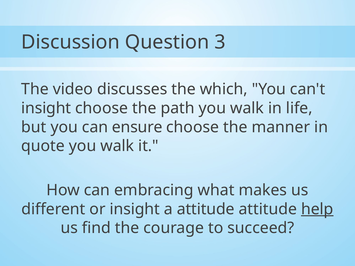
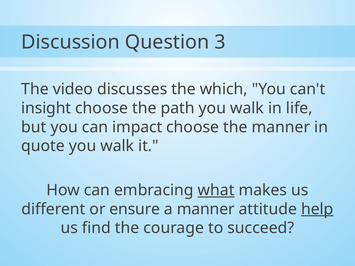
ensure: ensure -> impact
what underline: none -> present
or insight: insight -> ensure
a attitude: attitude -> manner
